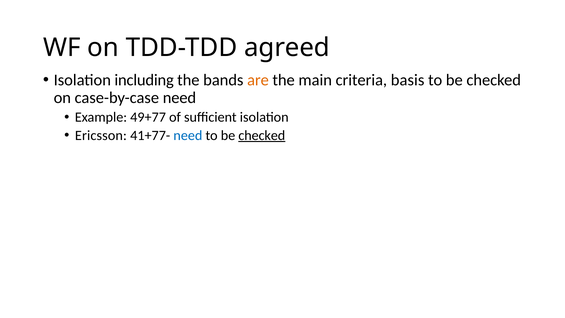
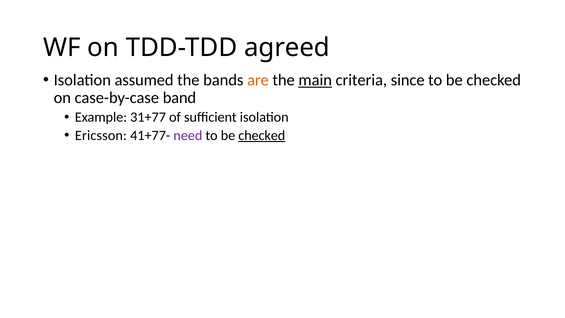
including: including -> assumed
main underline: none -> present
basis: basis -> since
case-by-case need: need -> band
49+77: 49+77 -> 31+77
need at (188, 135) colour: blue -> purple
